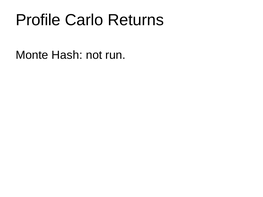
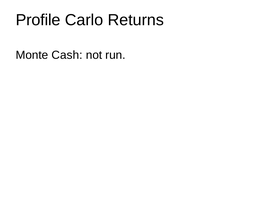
Hash: Hash -> Cash
